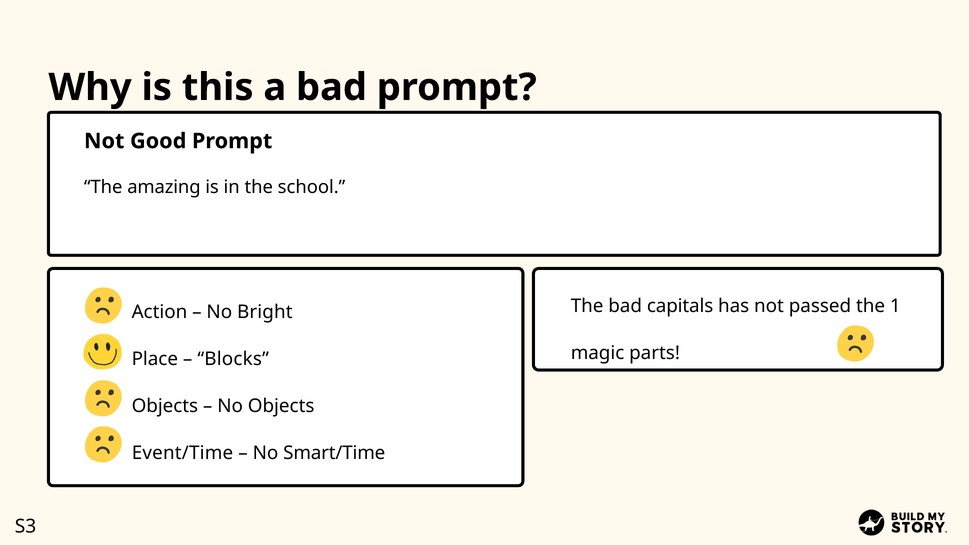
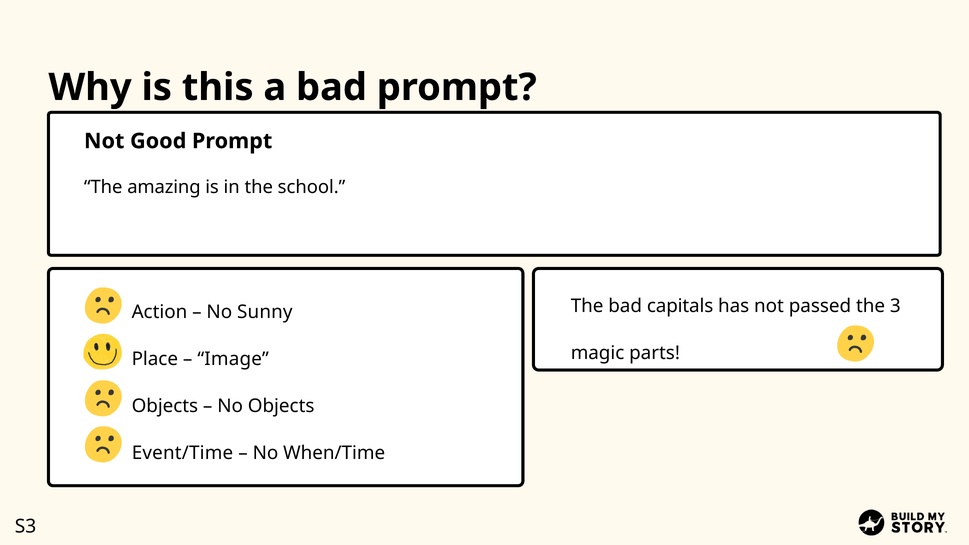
1: 1 -> 3
Bright: Bright -> Sunny
Blocks: Blocks -> Image
Smart/Time: Smart/Time -> When/Time
